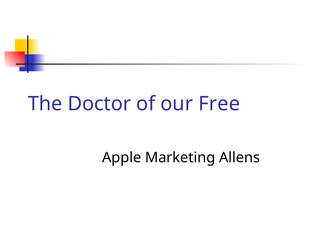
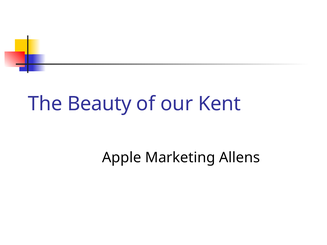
Doctor: Doctor -> Beauty
Free: Free -> Kent
